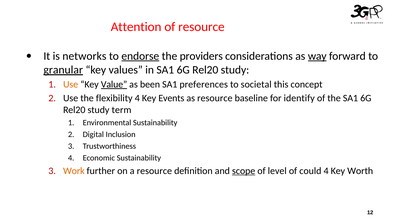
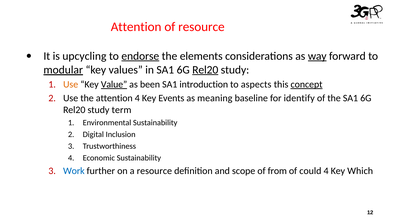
networks: networks -> upcycling
providers: providers -> elements
granular: granular -> modular
Rel20 at (205, 70) underline: none -> present
preferences: preferences -> introduction
societal: societal -> aspects
concept underline: none -> present
the flexibility: flexibility -> attention
as resource: resource -> meaning
Work colour: orange -> blue
scope underline: present -> none
level: level -> from
Worth: Worth -> Which
